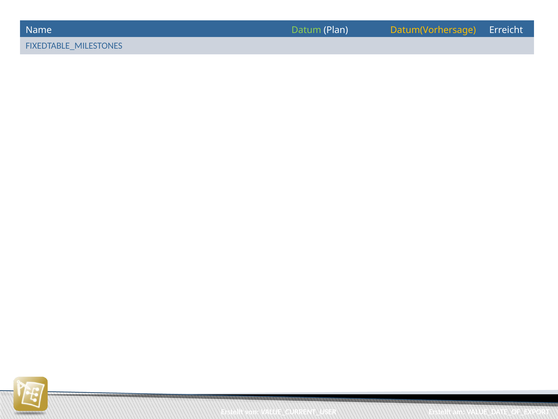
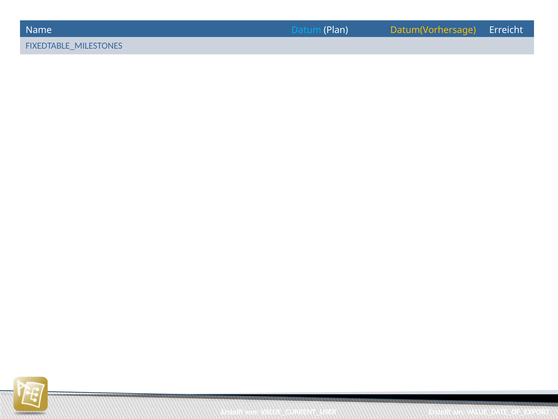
Datum colour: light green -> light blue
